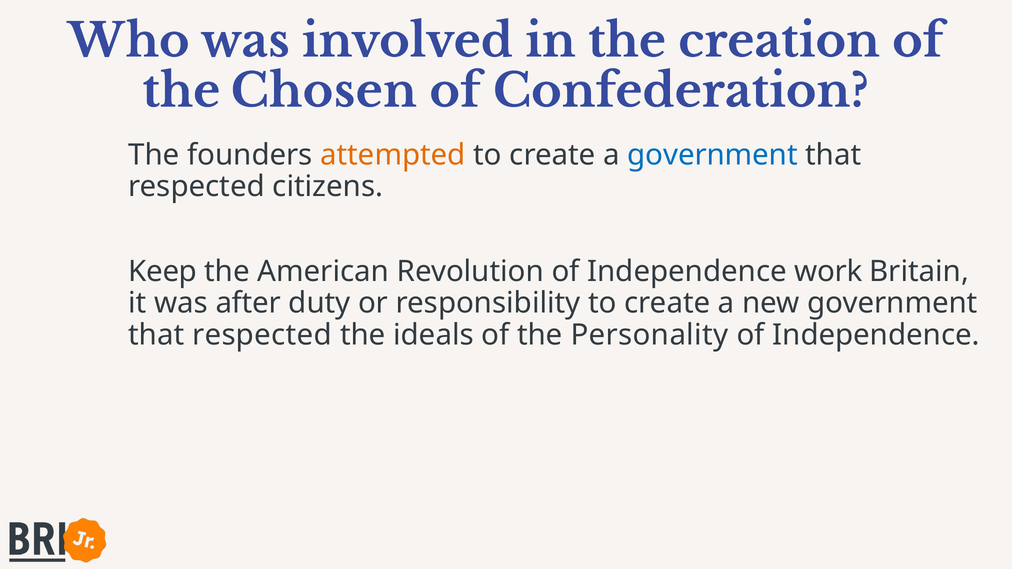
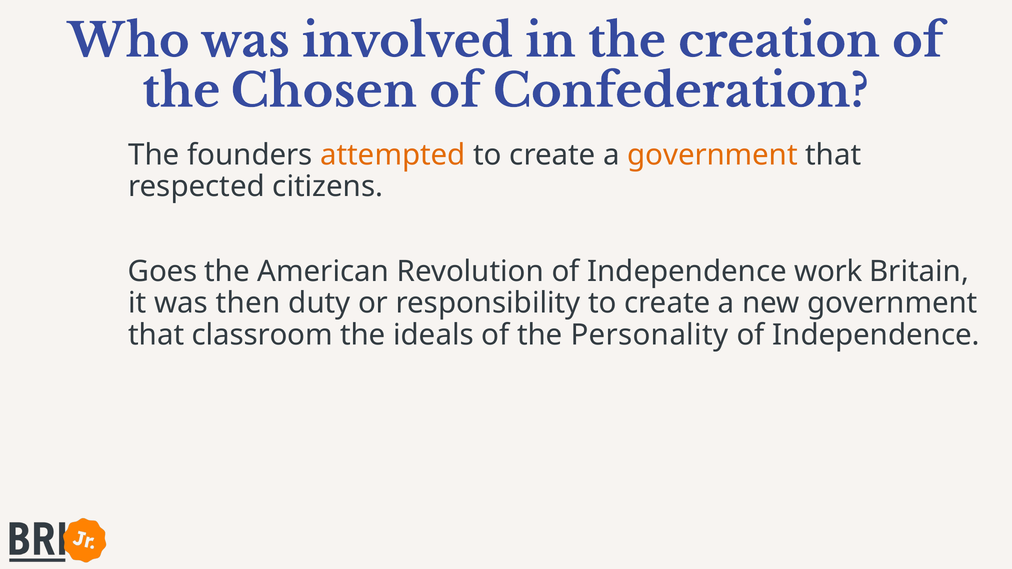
government at (713, 155) colour: blue -> orange
Keep: Keep -> Goes
after: after -> then
respected at (262, 335): respected -> classroom
